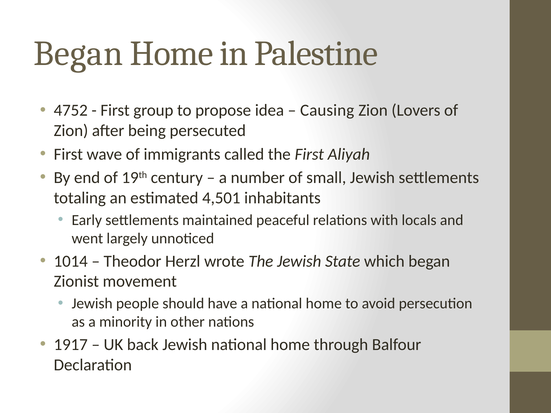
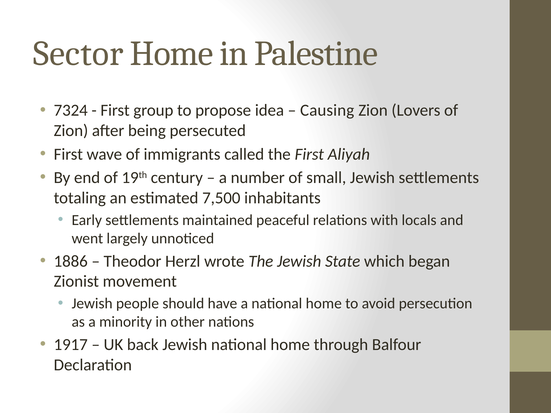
Began at (78, 53): Began -> Sector
4752: 4752 -> 7324
4,501: 4,501 -> 7,500
1014: 1014 -> 1886
